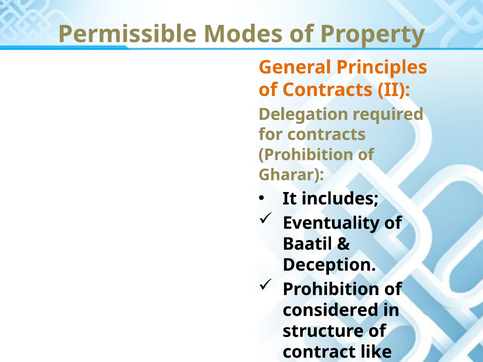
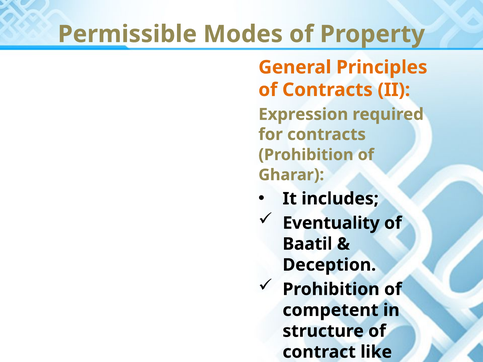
Delegation: Delegation -> Expression
considered: considered -> competent
